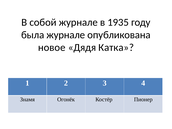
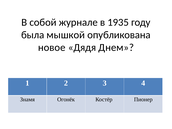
была журнале: журнале -> мышкой
Катка: Катка -> Днем
